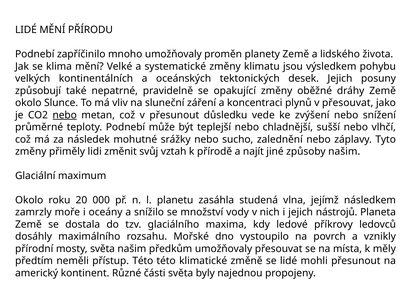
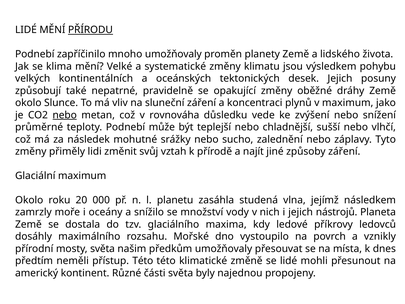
PŘÍRODU underline: none -> present
v přesouvat: přesouvat -> maximum
v přesunout: přesunout -> rovnováha
způsoby našim: našim -> záření
měly: měly -> dnes
